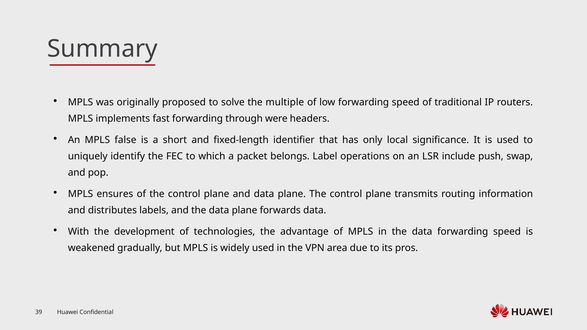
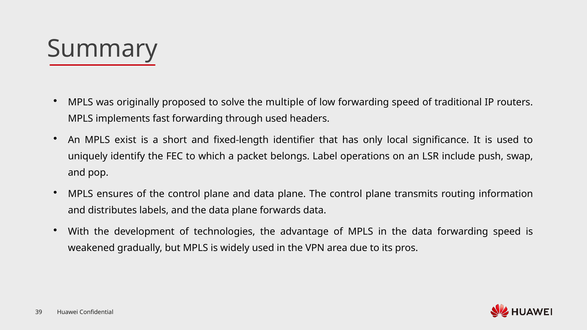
through were: were -> used
false: false -> exist
